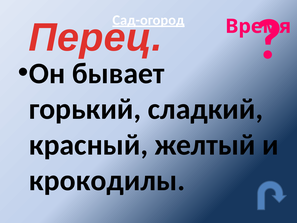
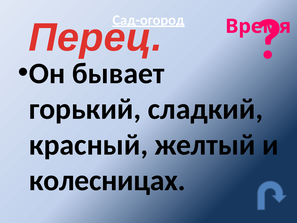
крокодилы: крокодилы -> колесницах
